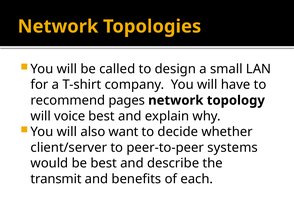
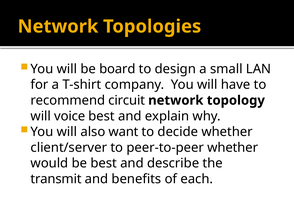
called: called -> board
pages: pages -> circuit
peer-to-peer systems: systems -> whether
